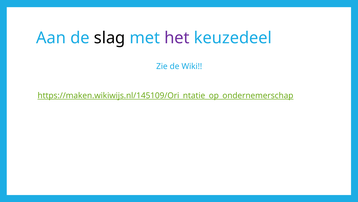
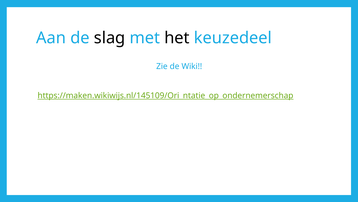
het colour: purple -> black
